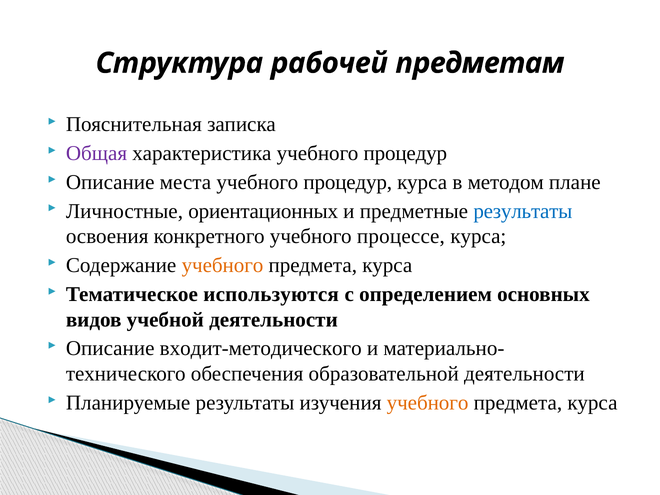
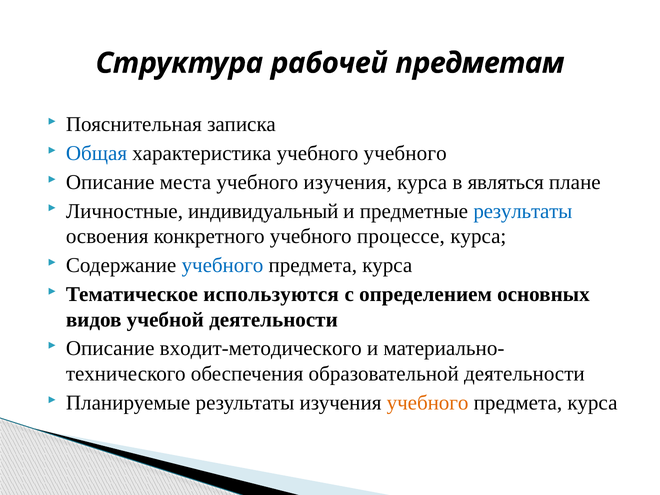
Общая colour: purple -> blue
характеристика учебного процедур: процедур -> учебного
места учебного процедур: процедур -> изучения
методом: методом -> являться
ориентационных: ориентационных -> индивидуальный
учебного at (223, 265) colour: orange -> blue
